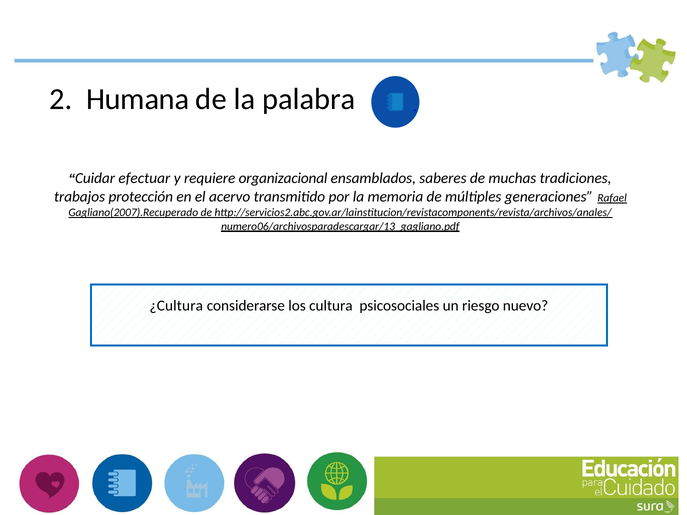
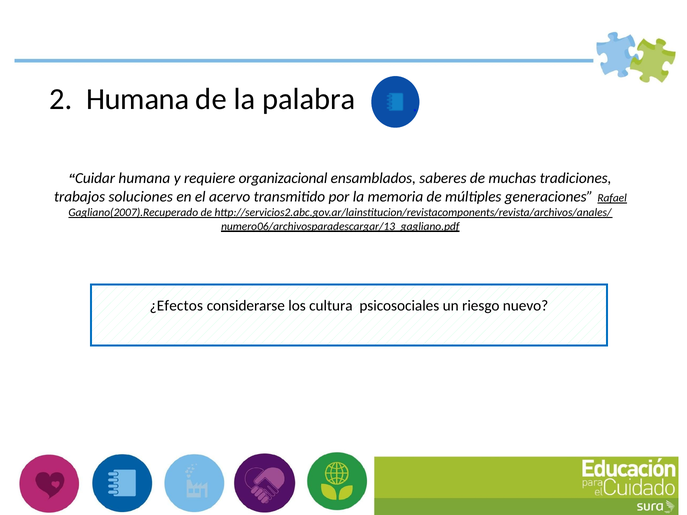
Cuidar efectuar: efectuar -> humana
protección: protección -> soluciones
¿Cultura: ¿Cultura -> ¿Efectos
